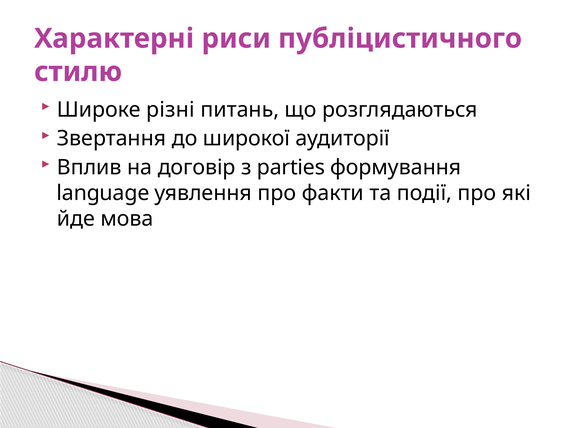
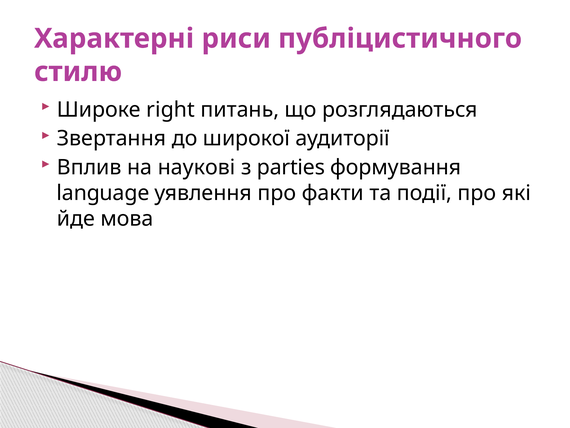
різні: різні -> right
договір: договір -> наукові
